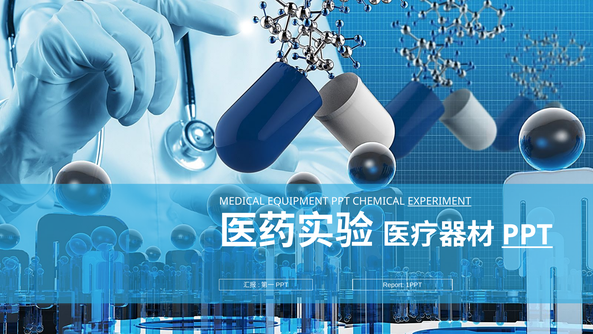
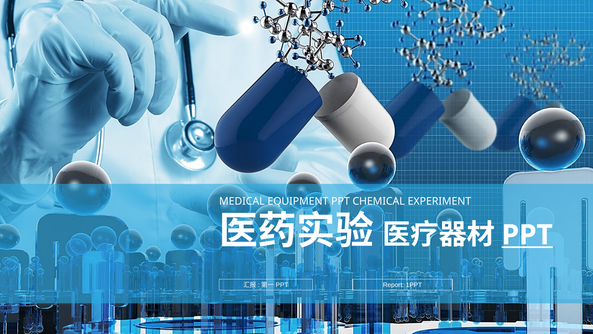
EXPERIMENT underline: present -> none
